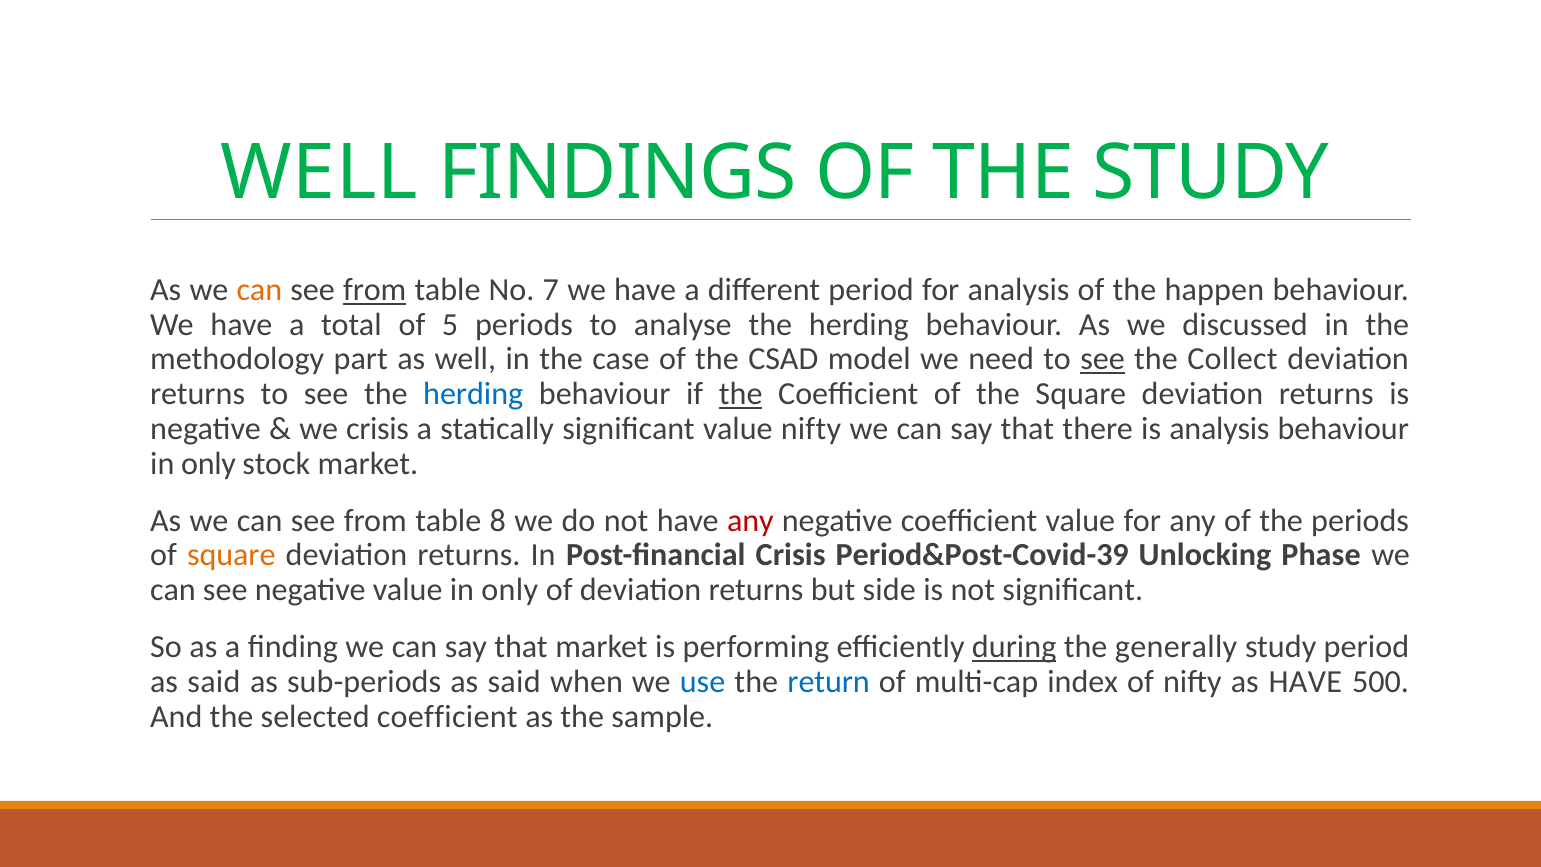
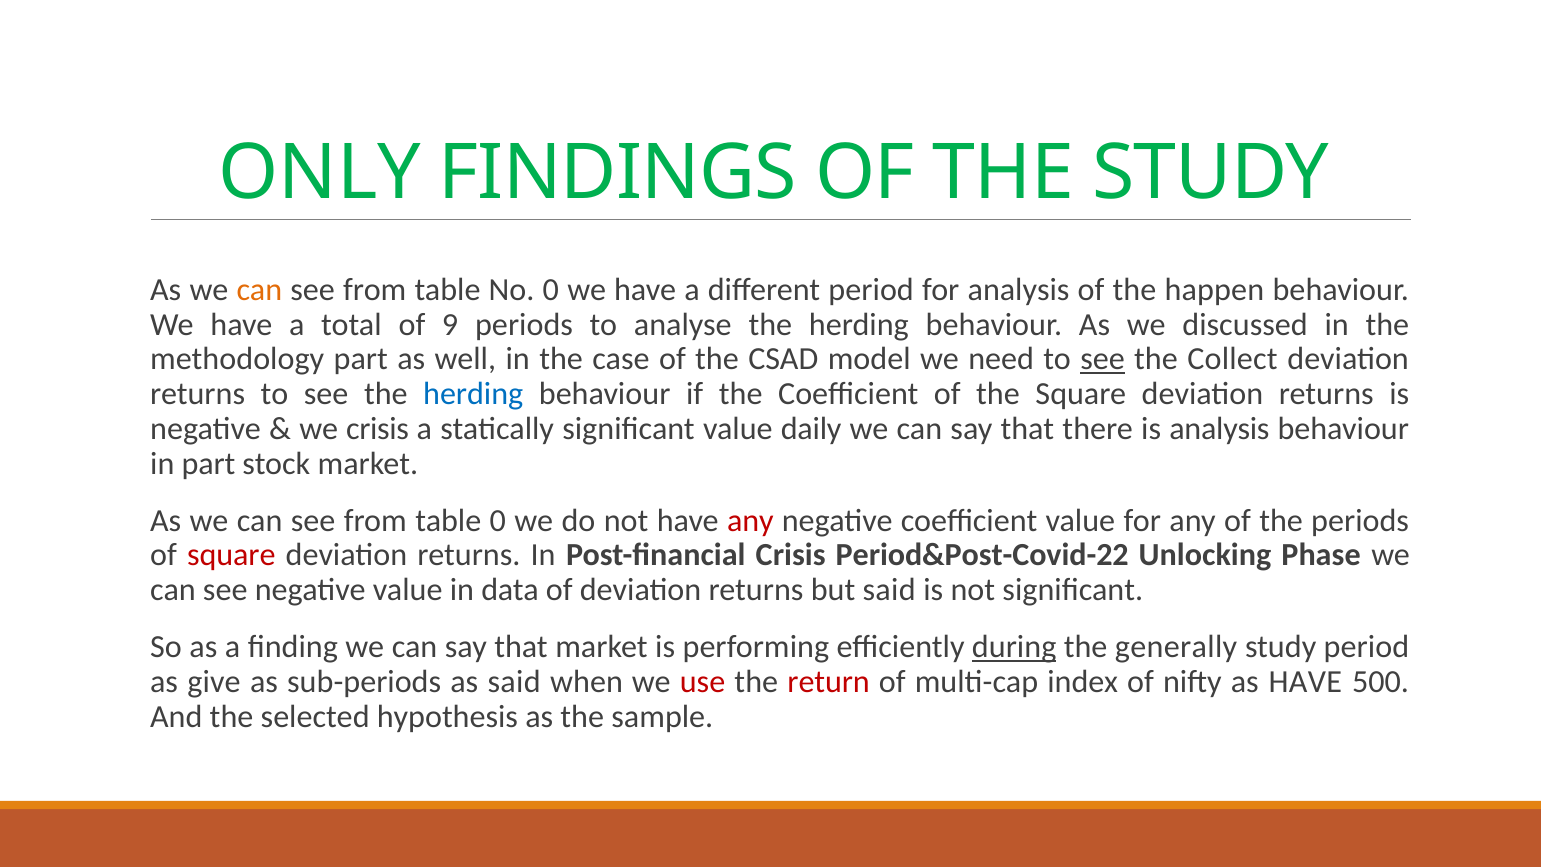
WELL at (319, 173): WELL -> ONLY
from at (375, 290) underline: present -> none
No 7: 7 -> 0
5: 5 -> 9
the at (741, 394) underline: present -> none
value nifty: nifty -> daily
only at (209, 463): only -> part
table 8: 8 -> 0
square at (231, 555) colour: orange -> red
Period&Post-Covid-39: Period&Post-Covid-39 -> Period&Post-Covid-22
value in only: only -> data
but side: side -> said
said at (214, 682): said -> give
use colour: blue -> red
return colour: blue -> red
selected coefficient: coefficient -> hypothesis
